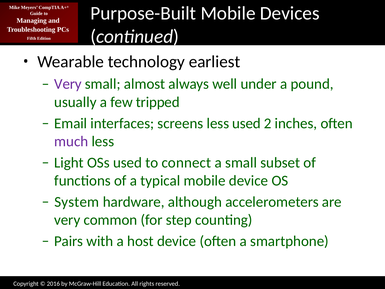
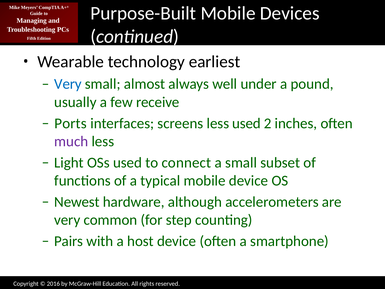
Very at (68, 84) colour: purple -> blue
tripped: tripped -> receive
Email: Email -> Ports
System: System -> Newest
